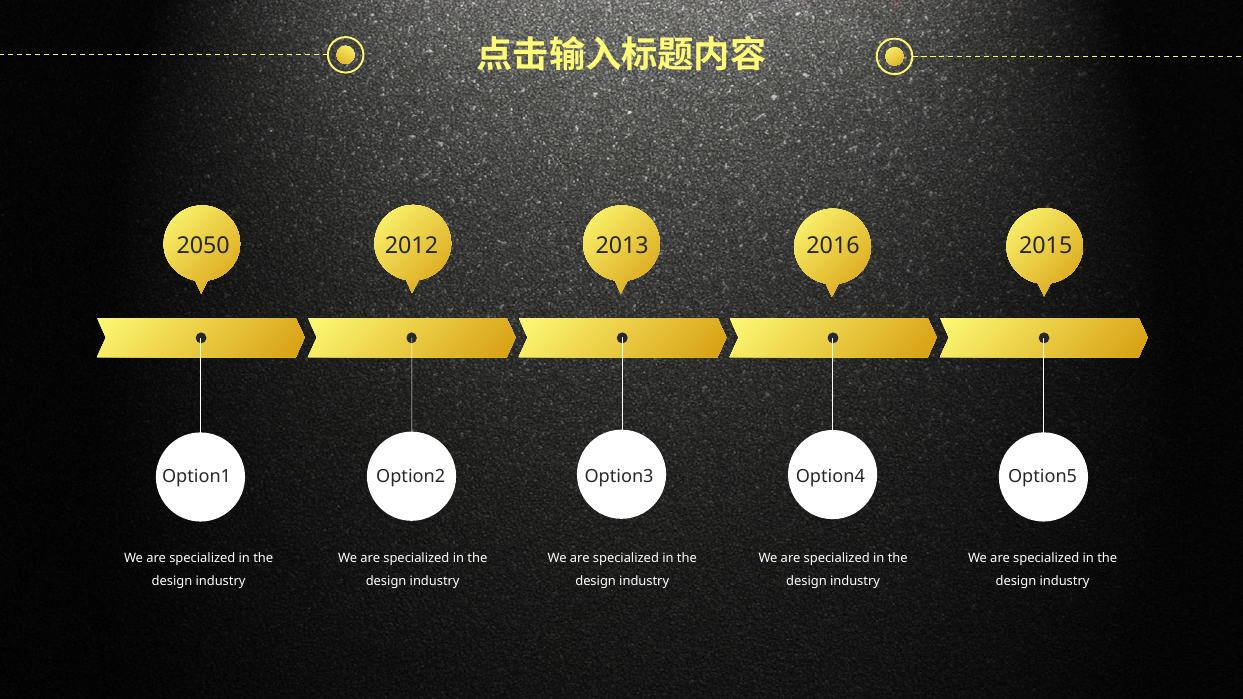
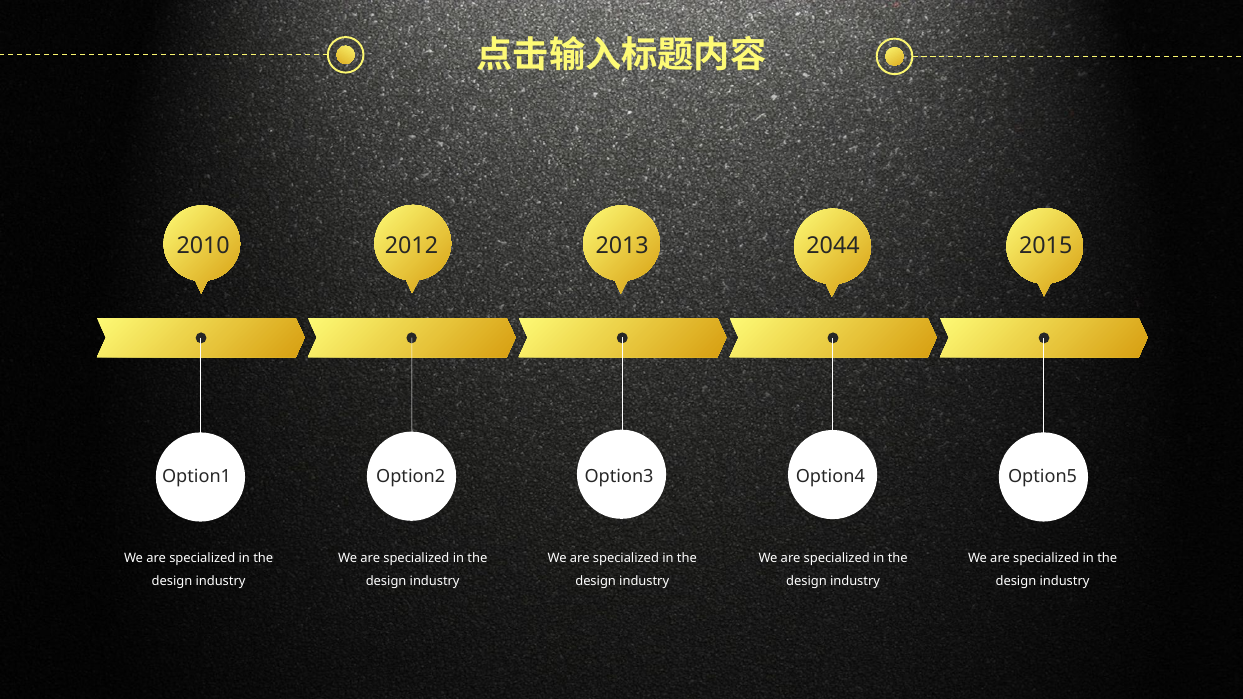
2016: 2016 -> 2044
2050: 2050 -> 2010
